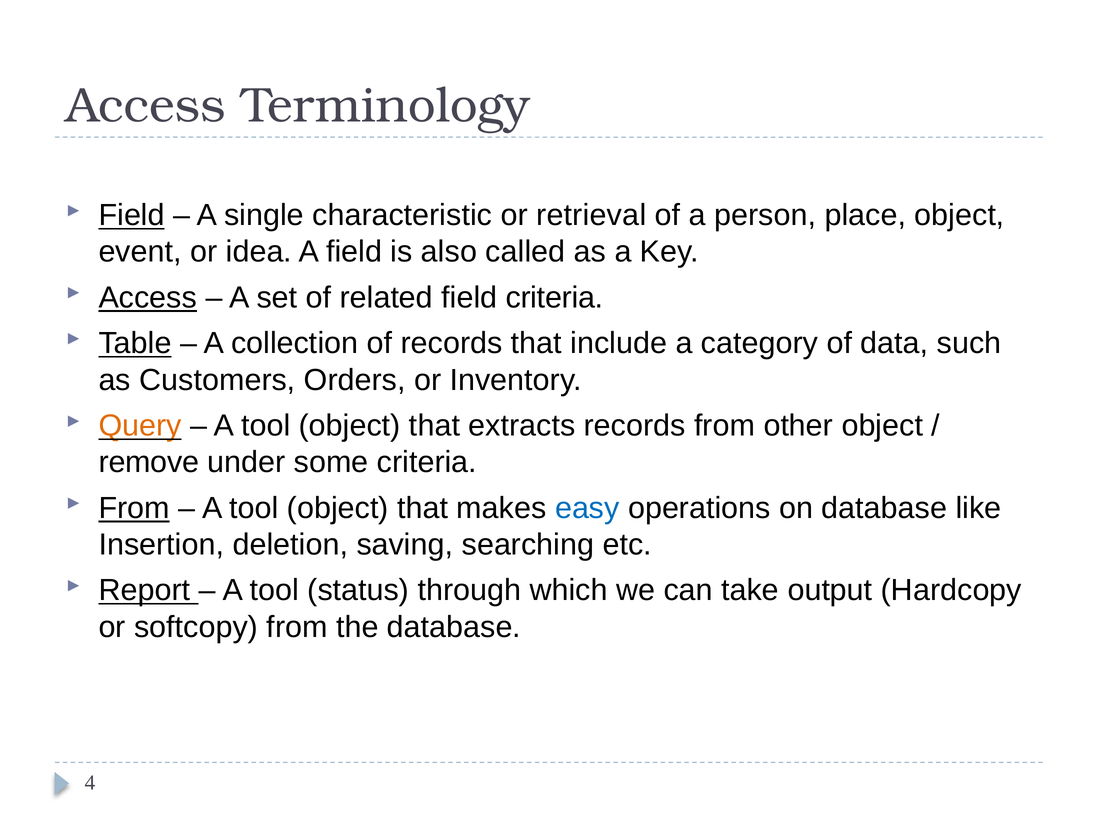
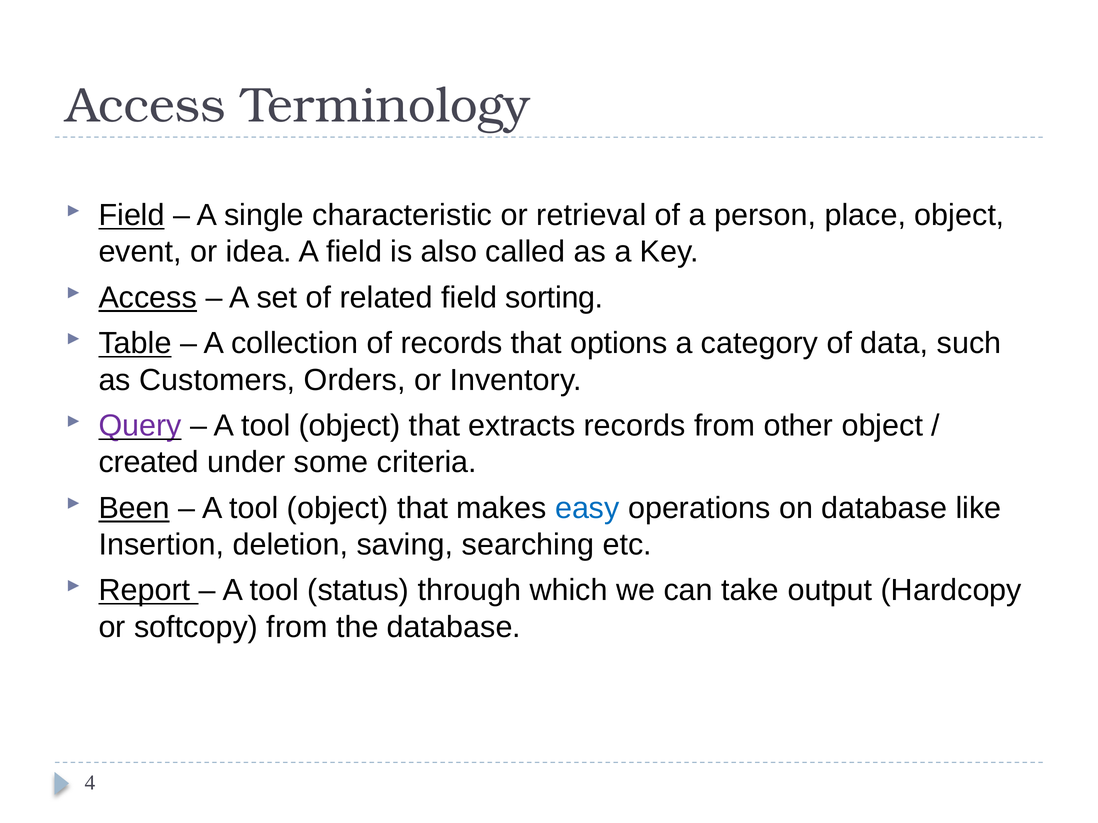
field criteria: criteria -> sorting
include: include -> options
Query colour: orange -> purple
remove: remove -> created
From at (134, 508): From -> Been
